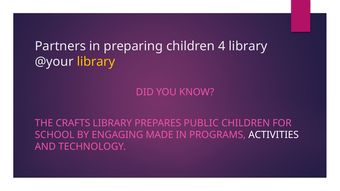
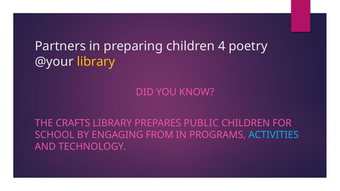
4 library: library -> poetry
MADE: MADE -> FROM
ACTIVITIES colour: white -> light blue
